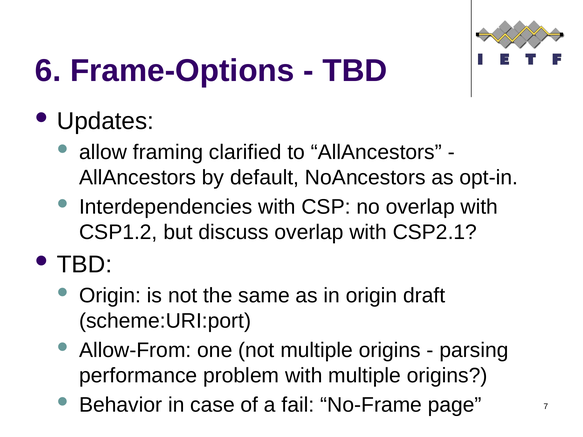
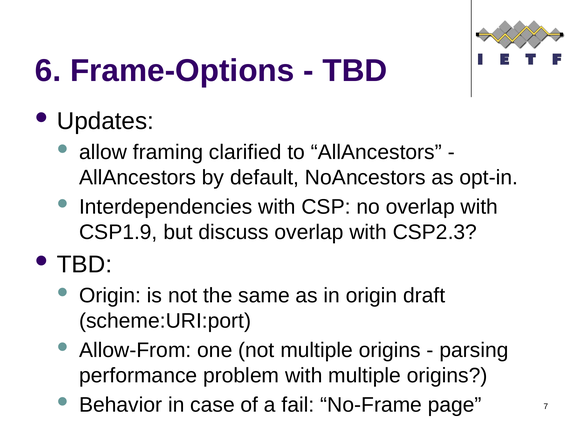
CSP1.2: CSP1.2 -> CSP1.9
CSP2.1: CSP2.1 -> CSP2.3
